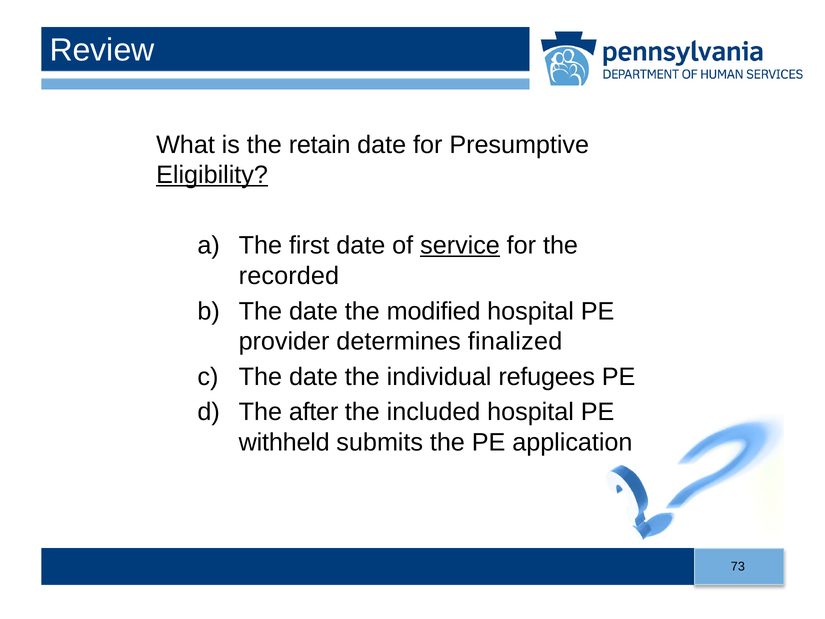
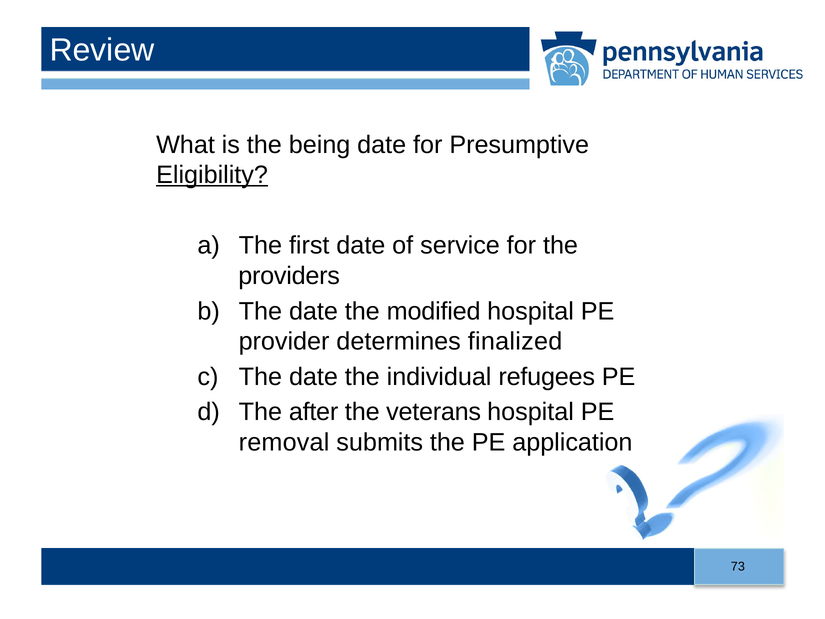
retain: retain -> being
service underline: present -> none
recorded: recorded -> providers
included: included -> veterans
withheld: withheld -> removal
